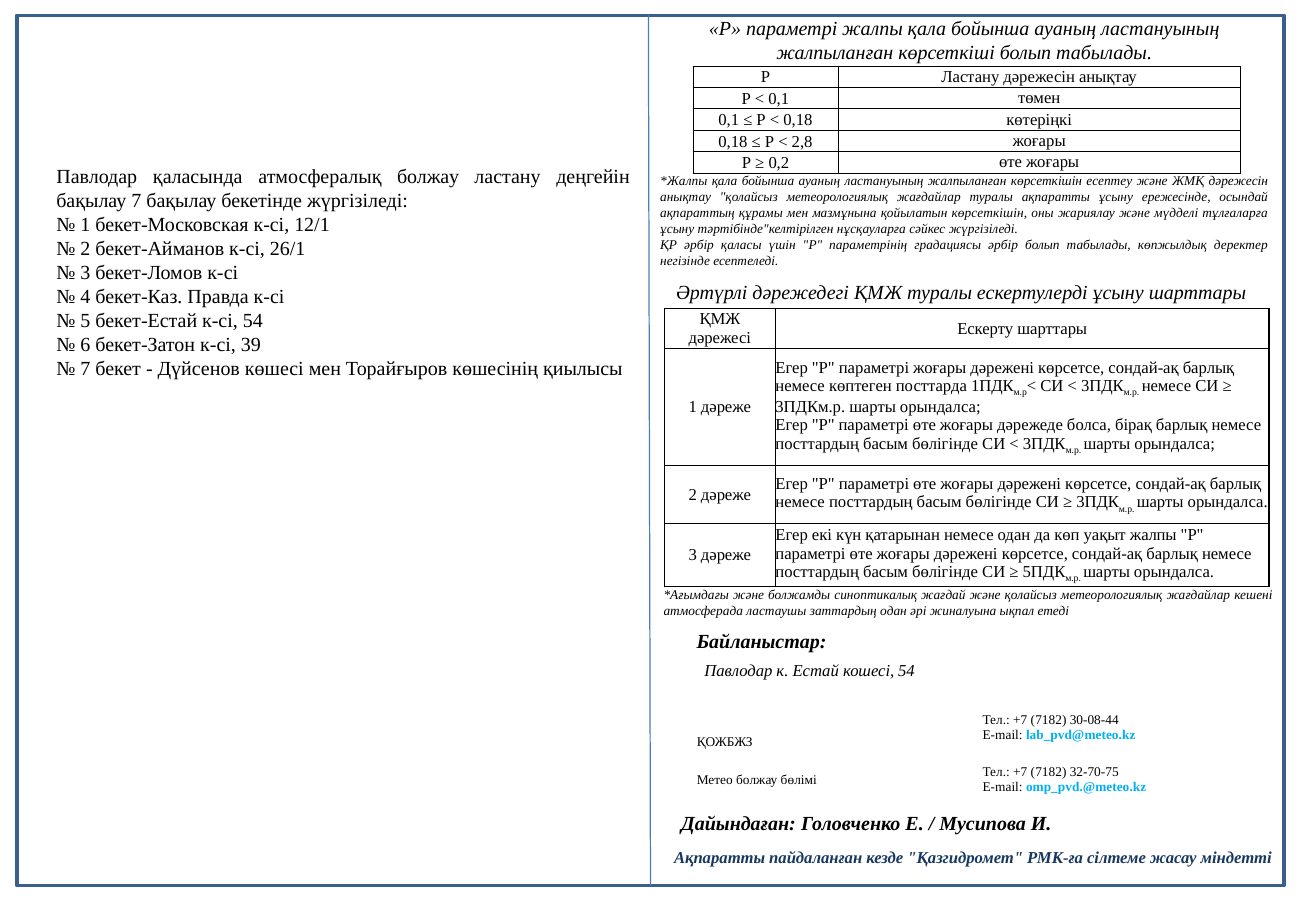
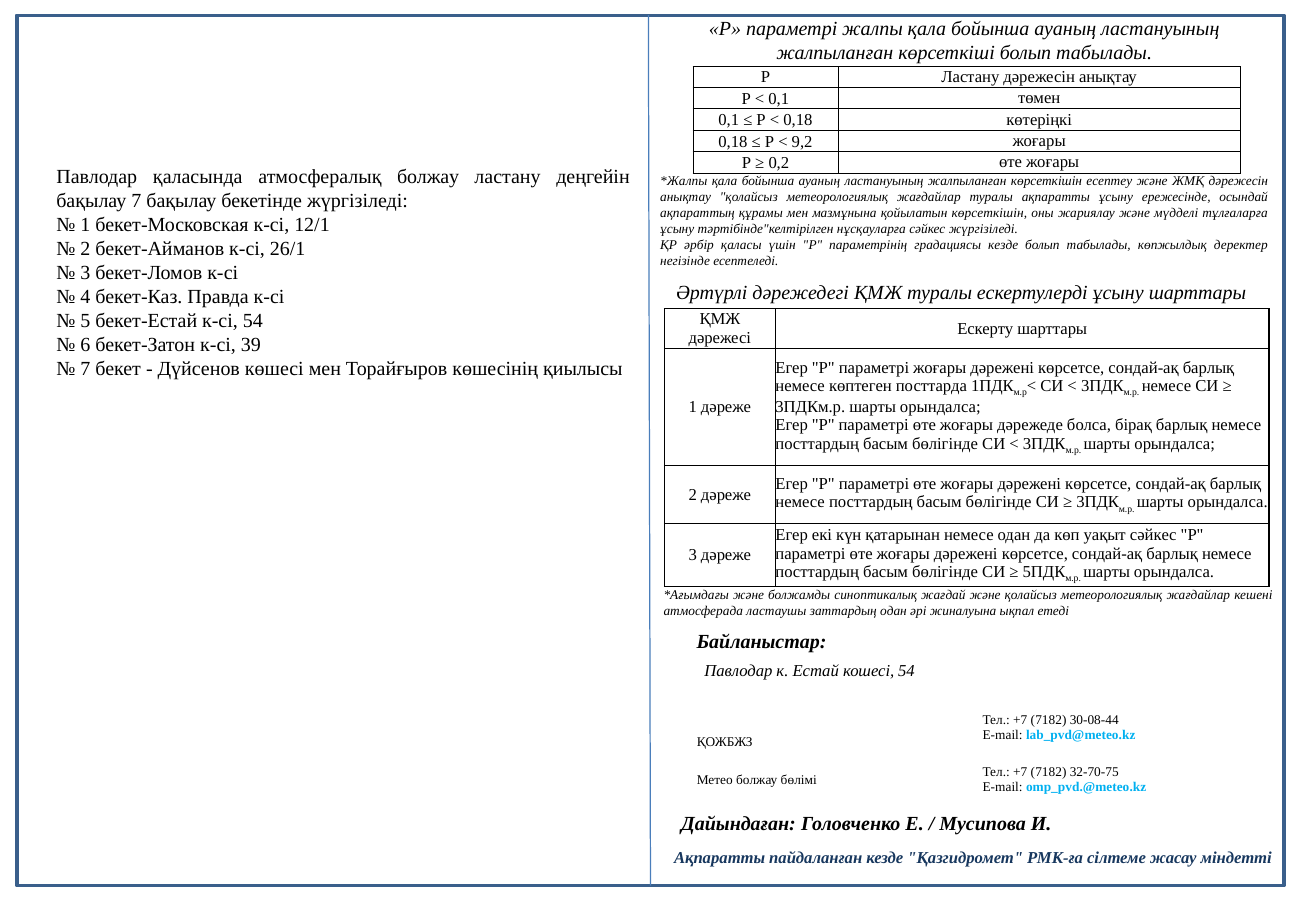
2,8: 2,8 -> 9,2
градациясы әрбір: әрбір -> кезде
уақыт жалпы: жалпы -> сәйкес
